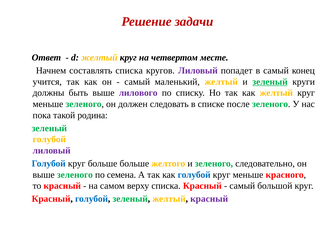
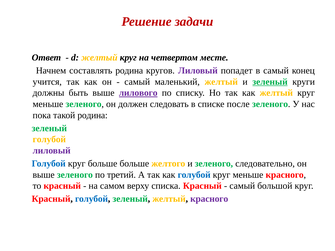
составлять списка: списка -> родина
лилового underline: none -> present
семена: семена -> третий
желтый красный: красный -> красного
